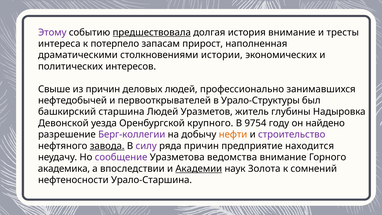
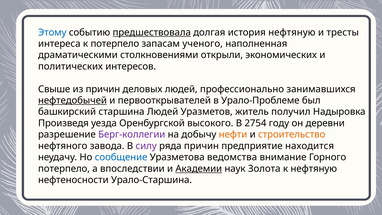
Этому colour: purple -> blue
история внимание: внимание -> нефтяную
прирост: прирост -> ученого
истории: истории -> открыли
нефтедобычей underline: none -> present
Урало-Структуры: Урало-Структуры -> Урало-Проблеме
глубины: глубины -> получил
Девонской: Девонской -> Произведя
крупного: крупного -> высокого
9754: 9754 -> 2754
найдено: найдено -> деревни
строительство colour: purple -> orange
завода underline: present -> none
сообщение colour: purple -> blue
академика at (64, 168): академика -> потерпело
к сомнений: сомнений -> нефтяную
